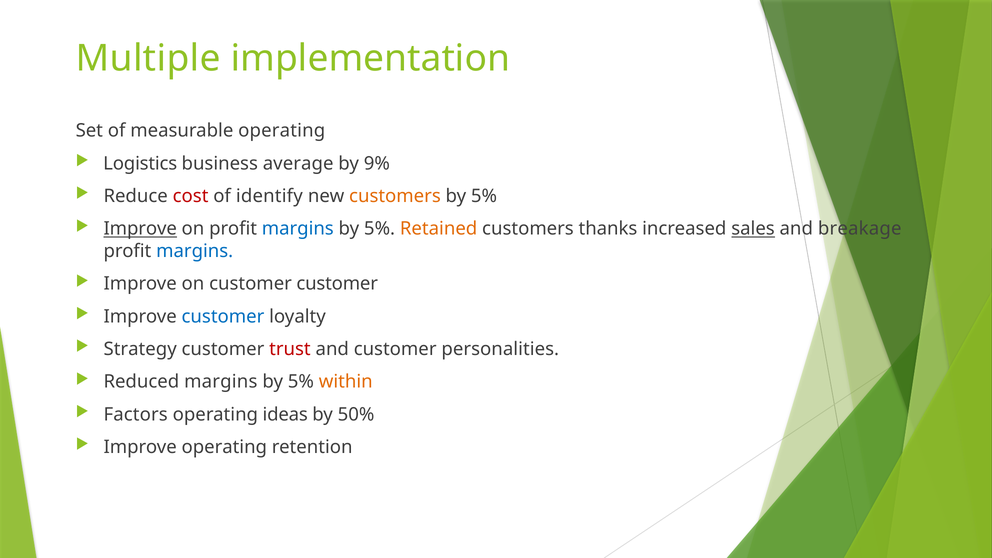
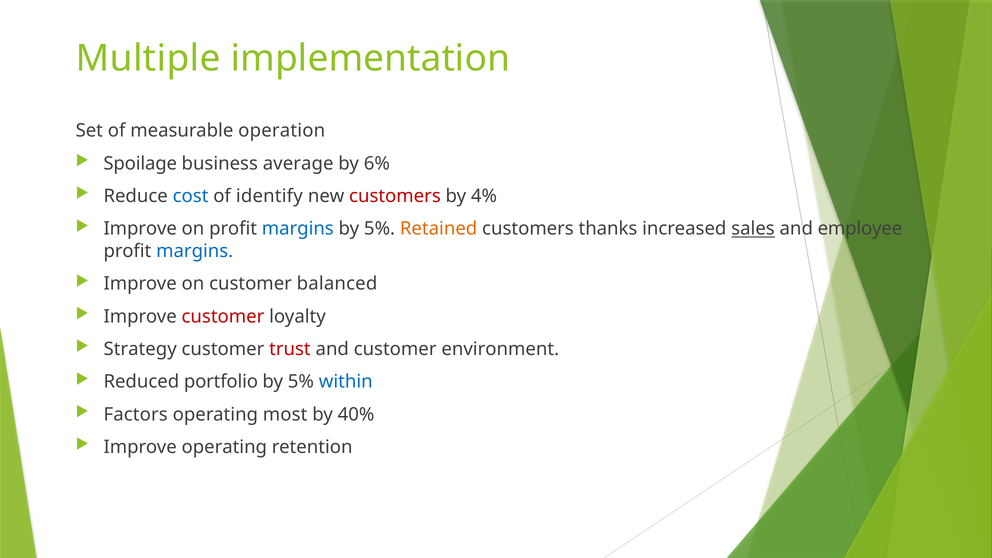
measurable operating: operating -> operation
Logistics: Logistics -> Spoilage
9%: 9% -> 6%
cost colour: red -> blue
customers at (395, 196) colour: orange -> red
5% at (484, 196): 5% -> 4%
Improve at (140, 229) underline: present -> none
breakage: breakage -> employee
customer customer: customer -> balanced
customer at (223, 316) colour: blue -> red
personalities: personalities -> environment
Reduced margins: margins -> portfolio
within colour: orange -> blue
ideas: ideas -> most
50%: 50% -> 40%
